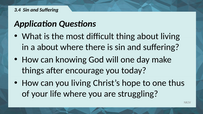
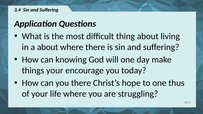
things after: after -> your
you living: living -> there
